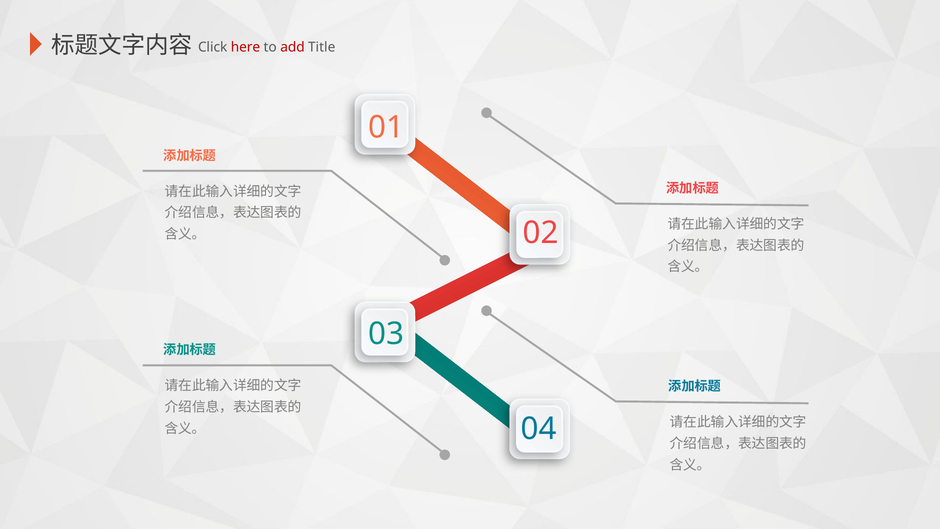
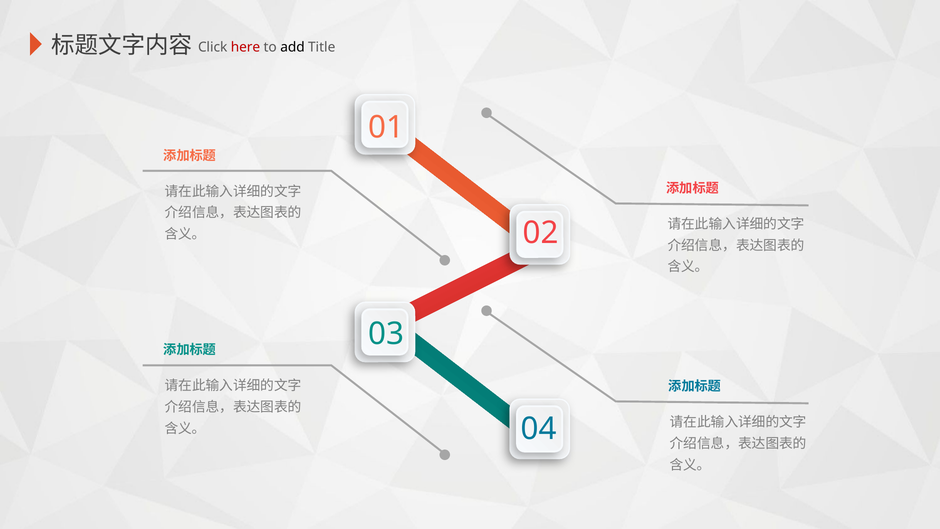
add colour: red -> black
